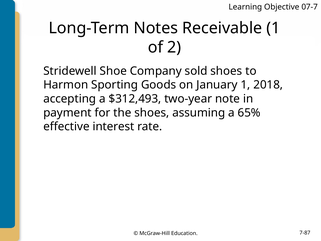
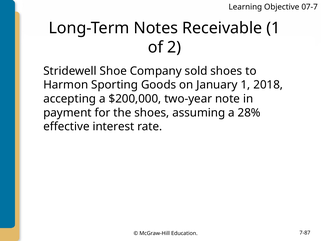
$312,493: $312,493 -> $200,000
65%: 65% -> 28%
